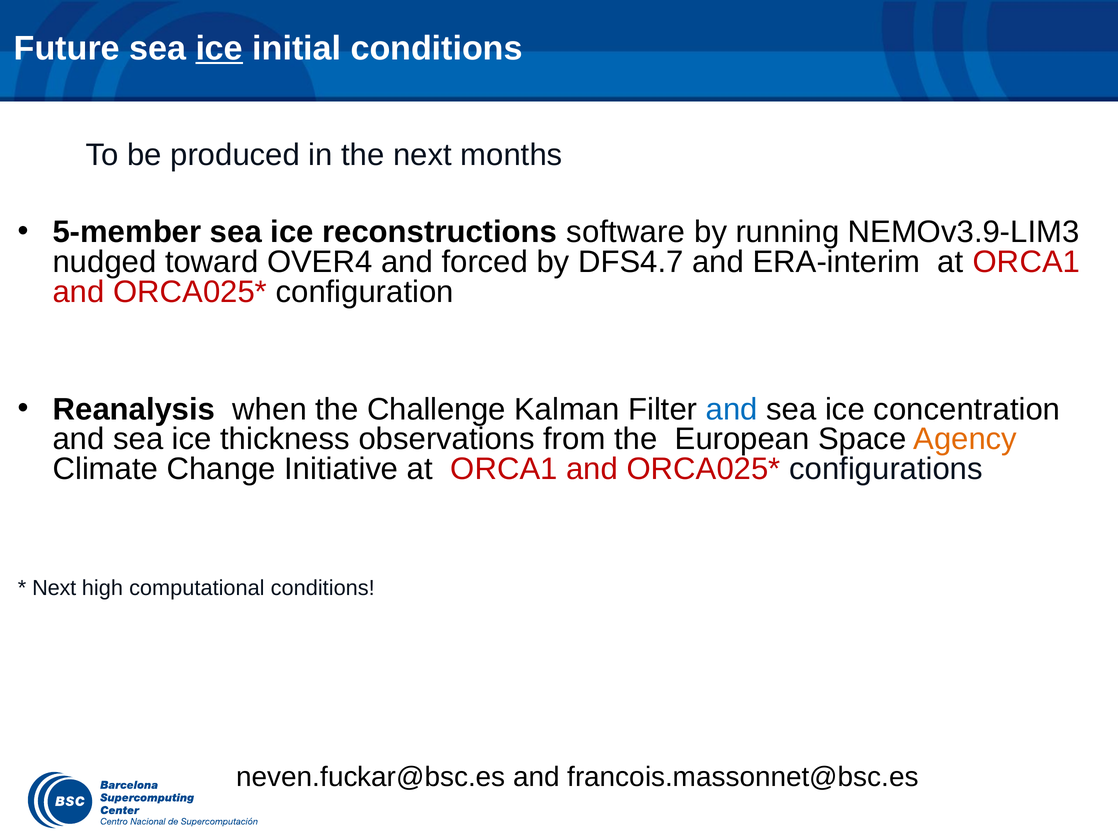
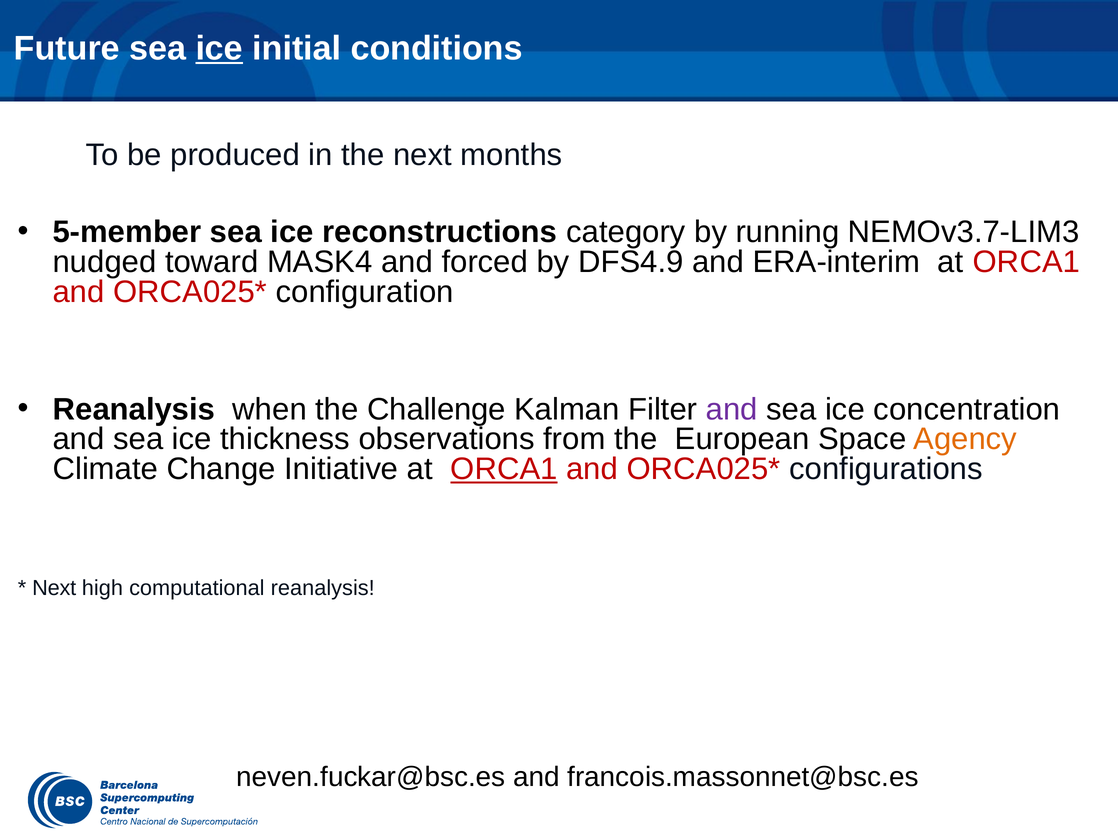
software: software -> category
NEMOv3.9-LIM3: NEMOv3.9-LIM3 -> NEMOv3.7-LIM3
OVER4: OVER4 -> MASK4
DFS4.7: DFS4.7 -> DFS4.9
and at (732, 409) colour: blue -> purple
ORCA1 at (504, 469) underline: none -> present
computational conditions: conditions -> reanalysis
